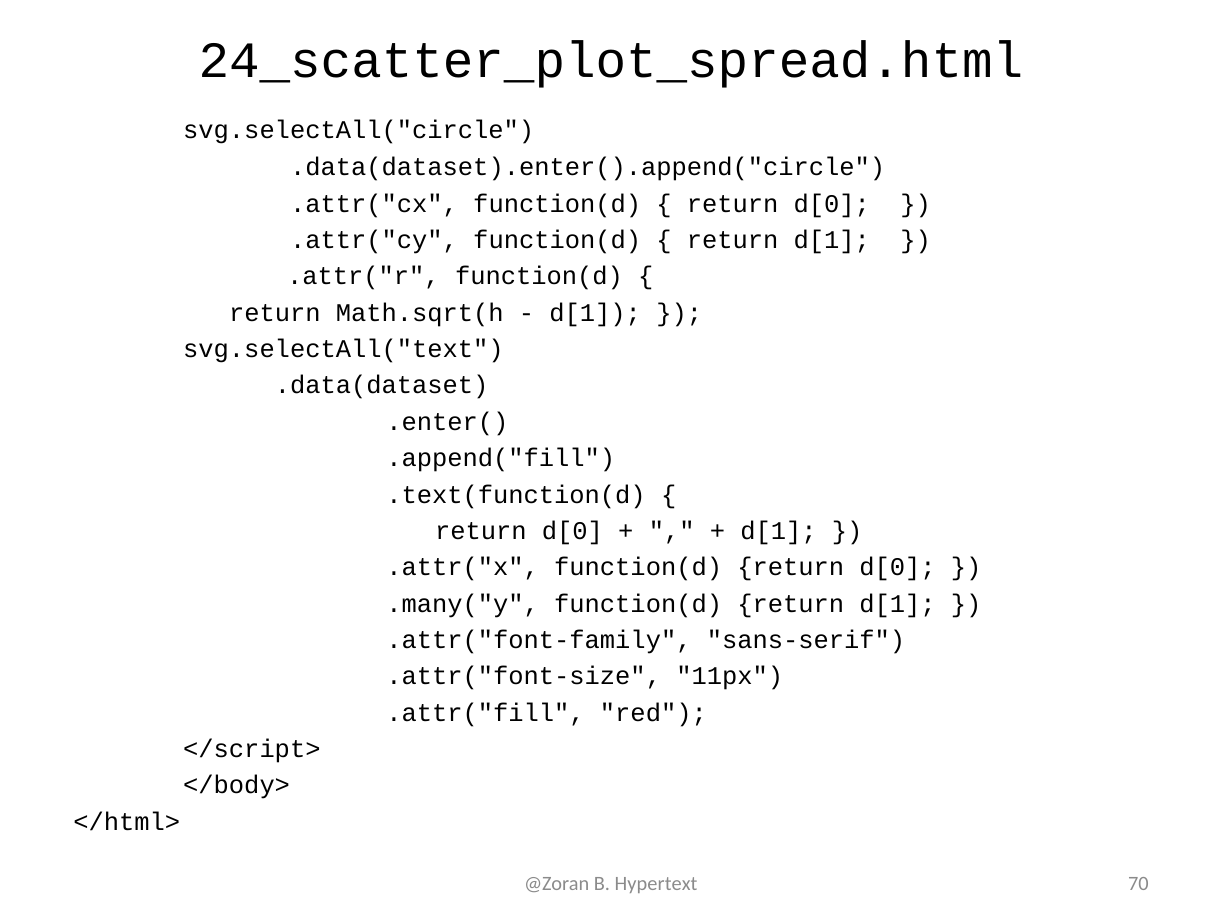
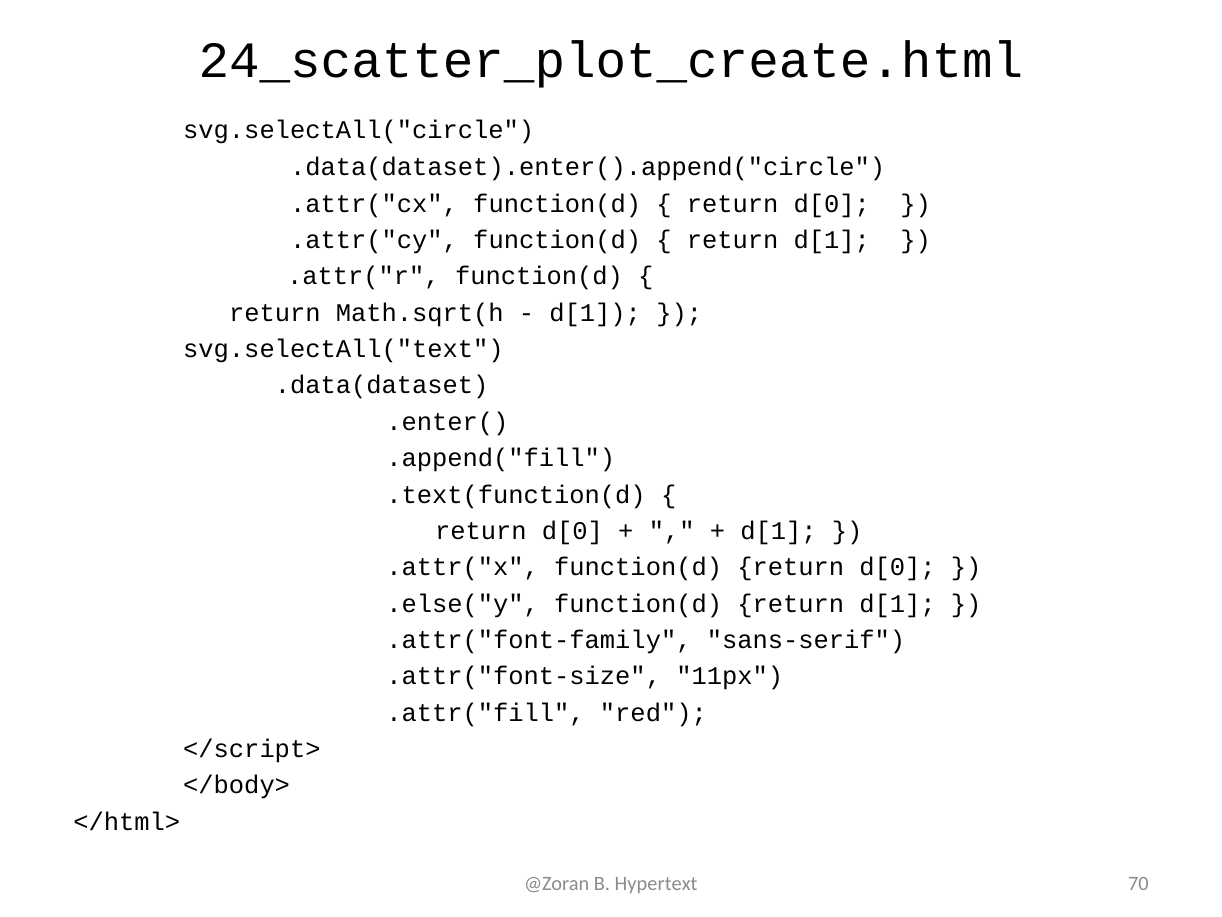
24_scatter_plot_spread.html: 24_scatter_plot_spread.html -> 24_scatter_plot_create.html
.many("y: .many("y -> .else("y
